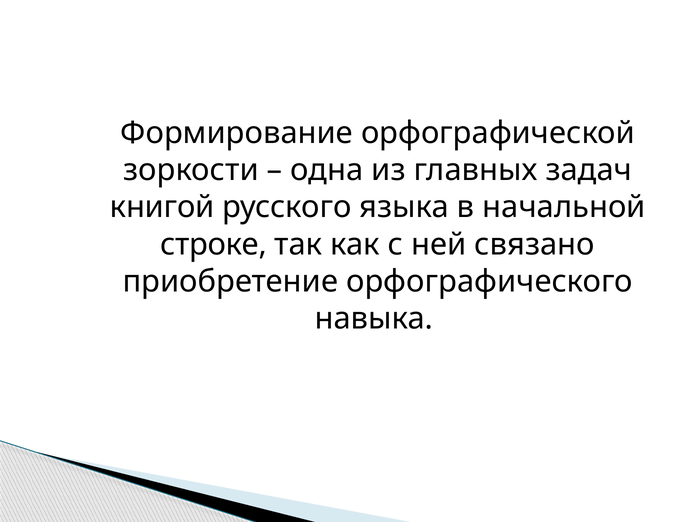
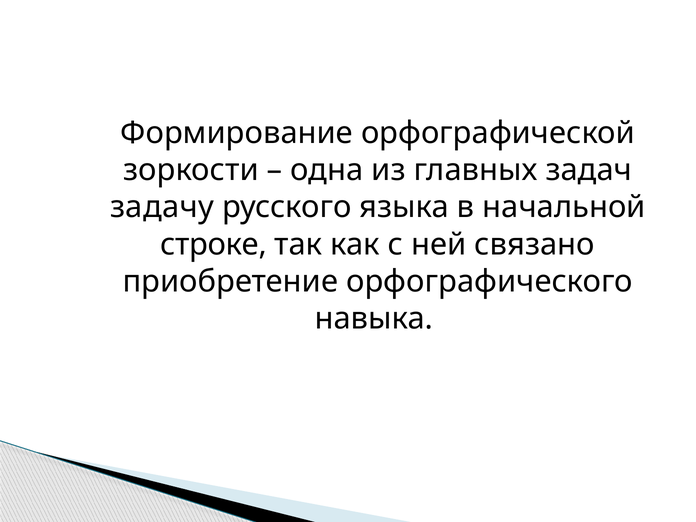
книгой: книгой -> задачу
